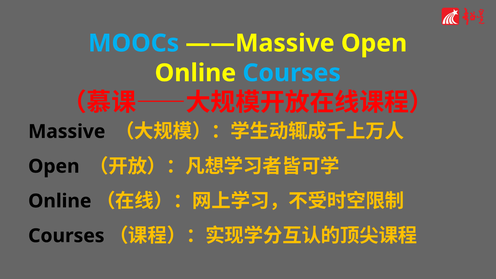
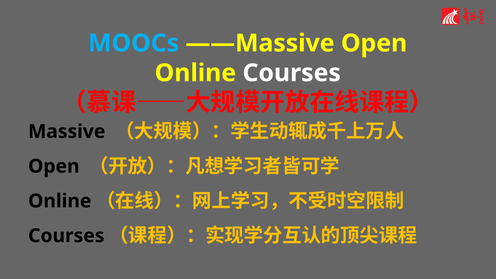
Courses at (292, 73) colour: light blue -> white
